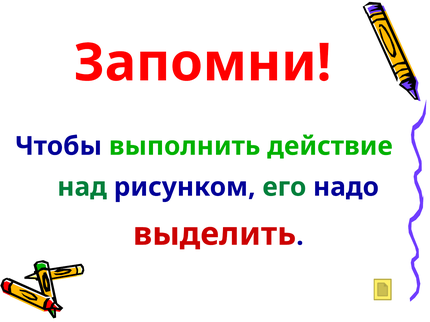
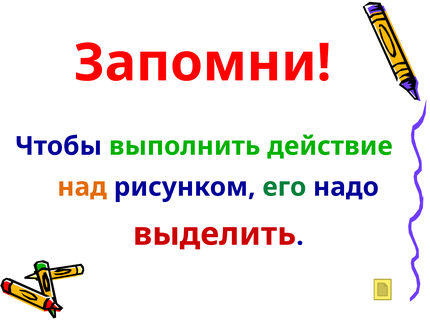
над colour: green -> orange
